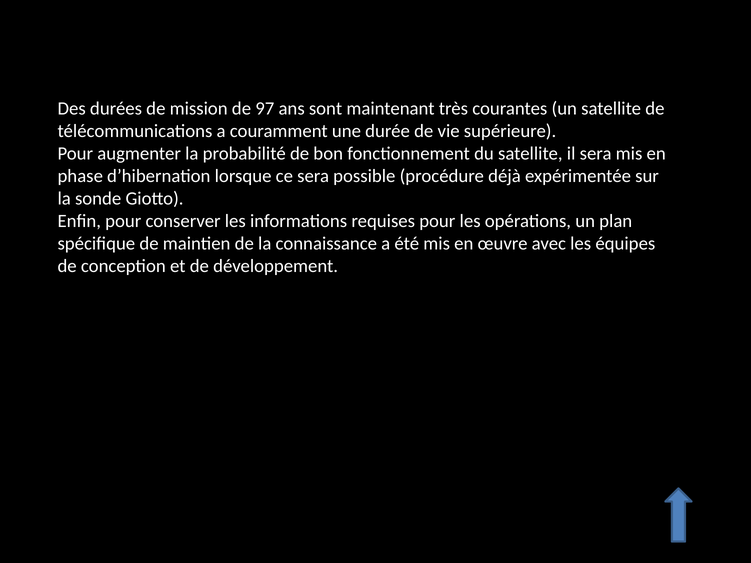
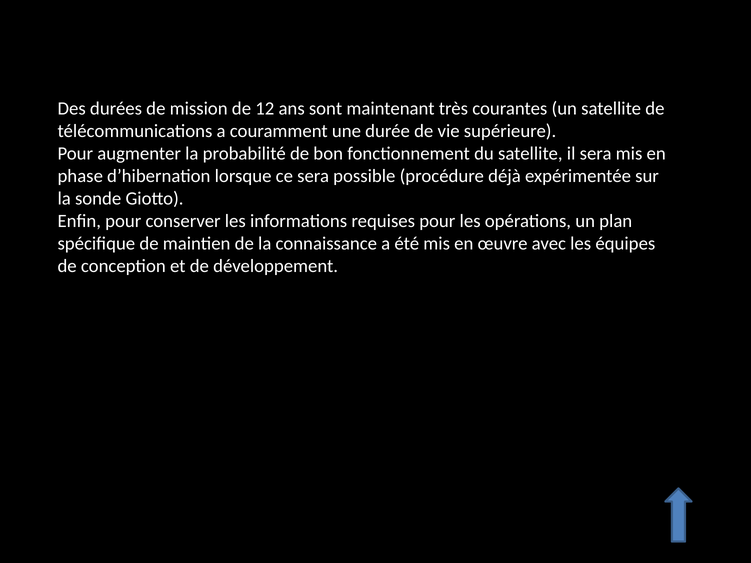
97: 97 -> 12
